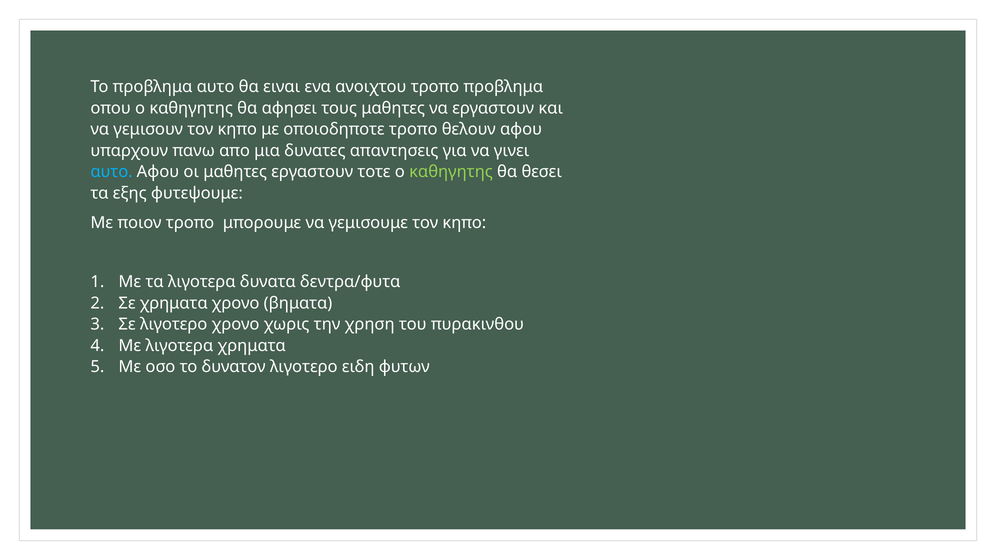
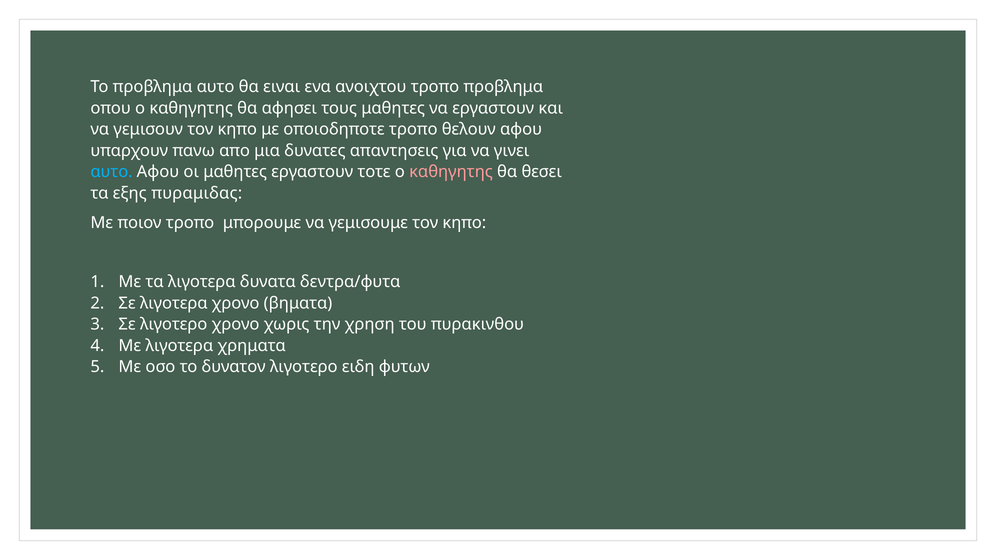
καθηγητης at (451, 172) colour: light green -> pink
φυτεψουμε: φυτεψουμε -> πυραμιδας
Σε χρηματα: χρηματα -> λιγοτερα
